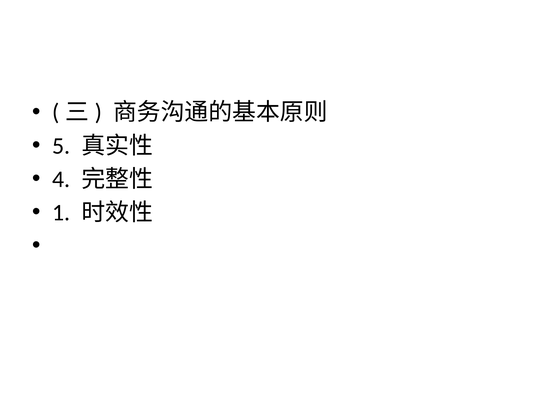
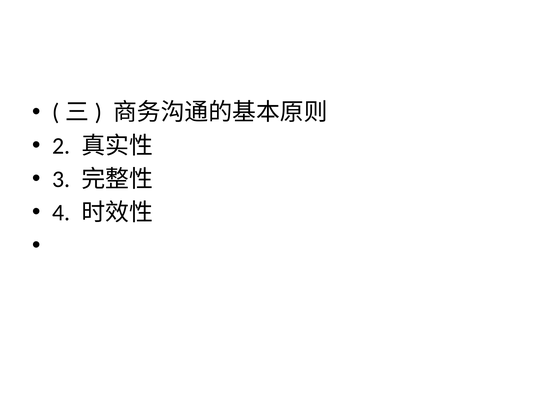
5: 5 -> 2
4: 4 -> 3
1: 1 -> 4
